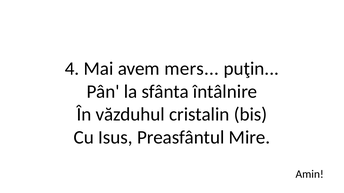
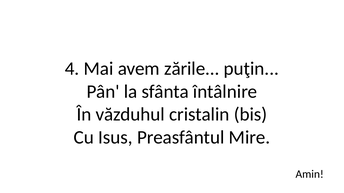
mers: mers -> zările
